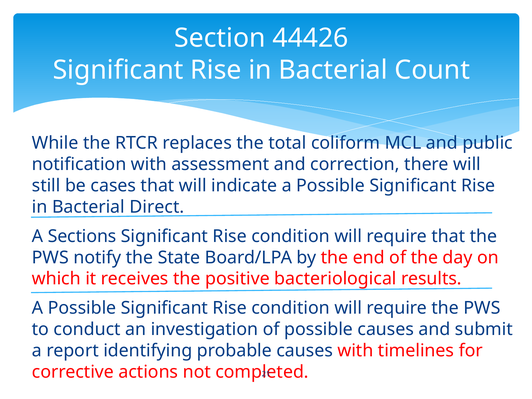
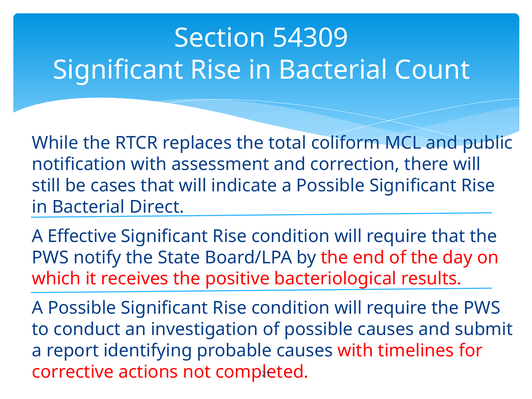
44426: 44426 -> 54309
Sections: Sections -> Effective
